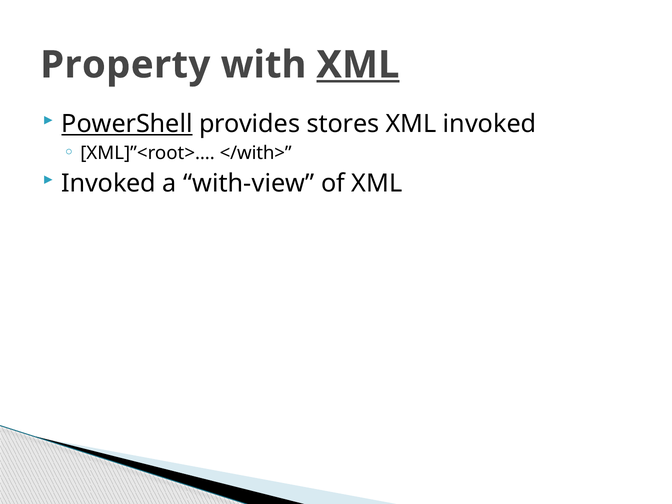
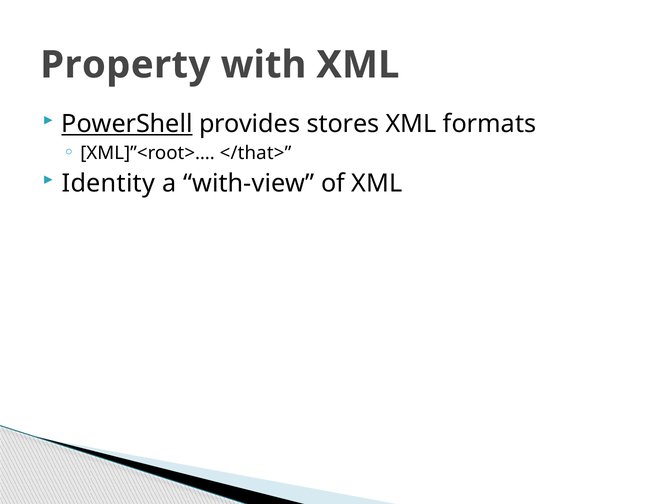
XML at (358, 65) underline: present -> none
XML invoked: invoked -> formats
</with>: </with> -> </that>
Invoked at (109, 183): Invoked -> Identity
